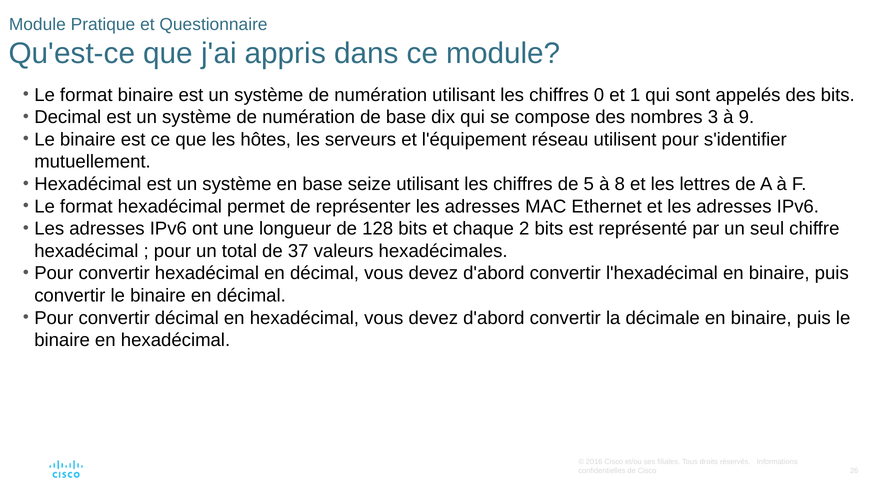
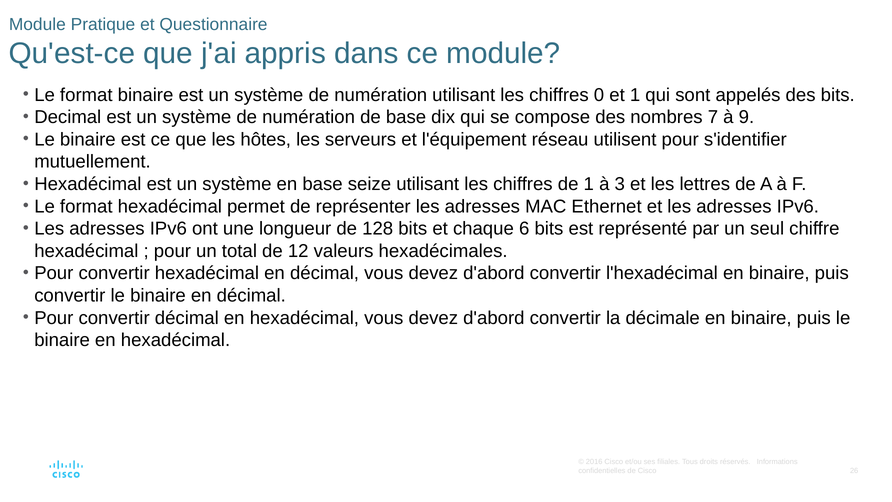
3: 3 -> 7
de 5: 5 -> 1
8: 8 -> 3
2: 2 -> 6
37: 37 -> 12
